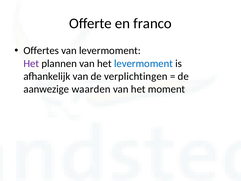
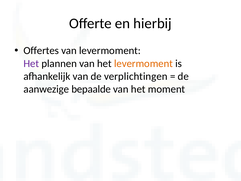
franco: franco -> hierbij
levermoment at (143, 63) colour: blue -> orange
waarden: waarden -> bepaalde
